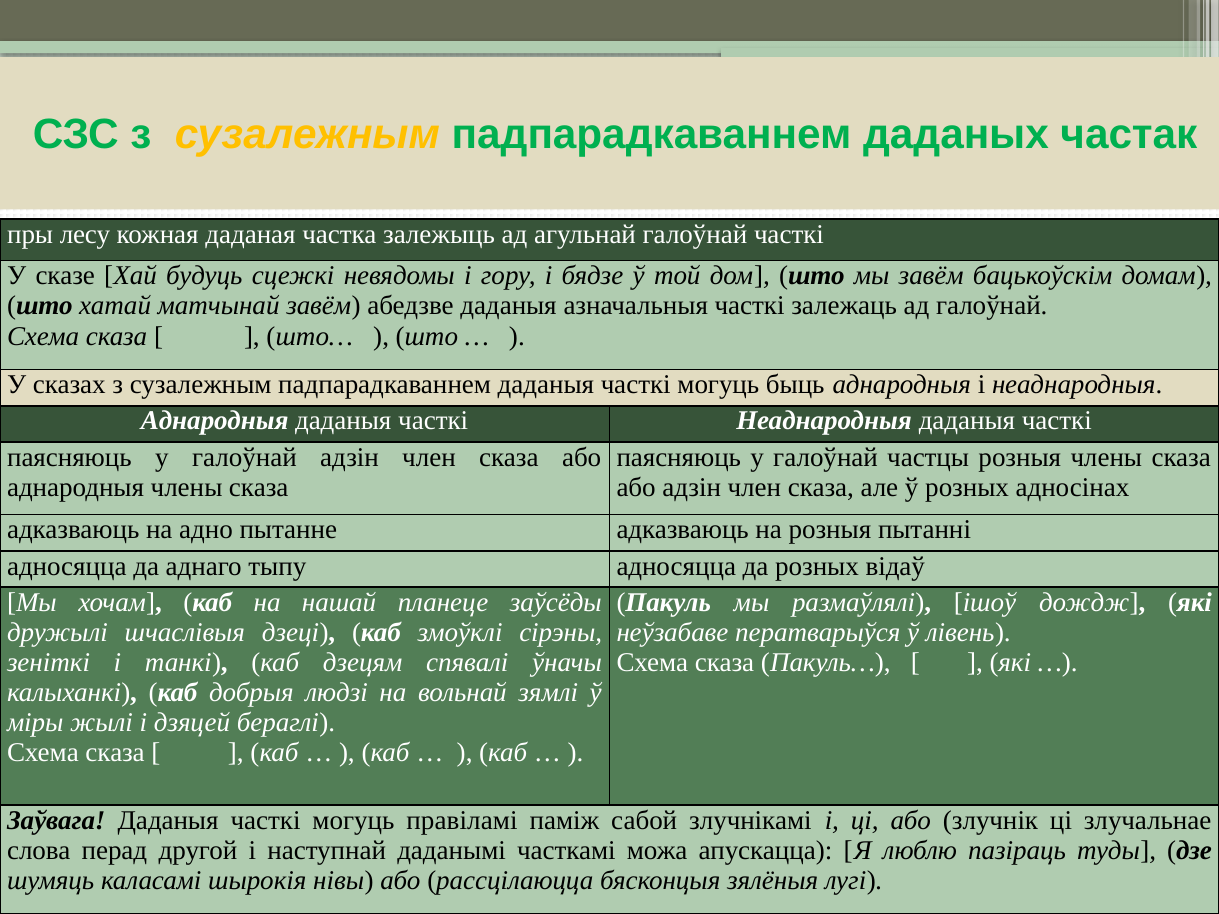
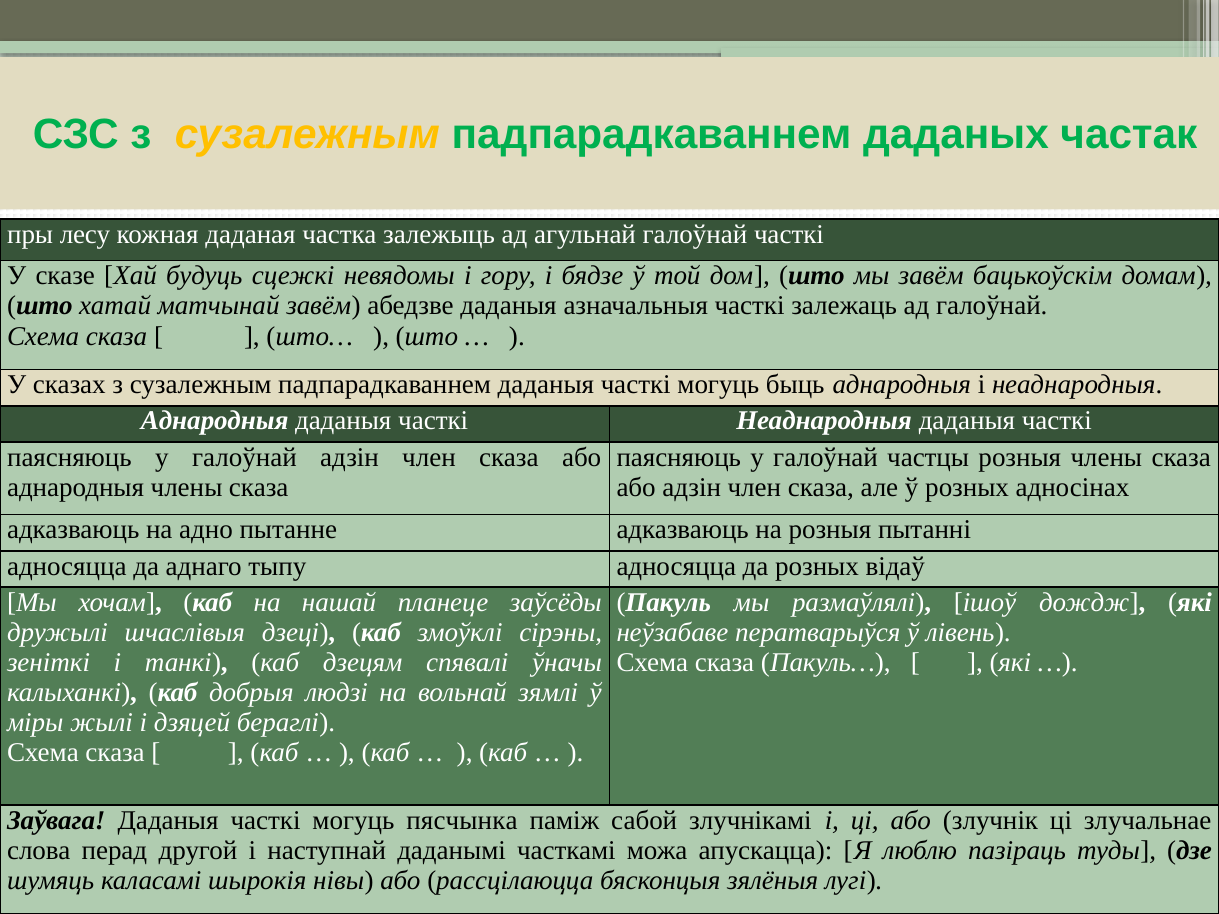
правіламі: правіламі -> пясчынка
